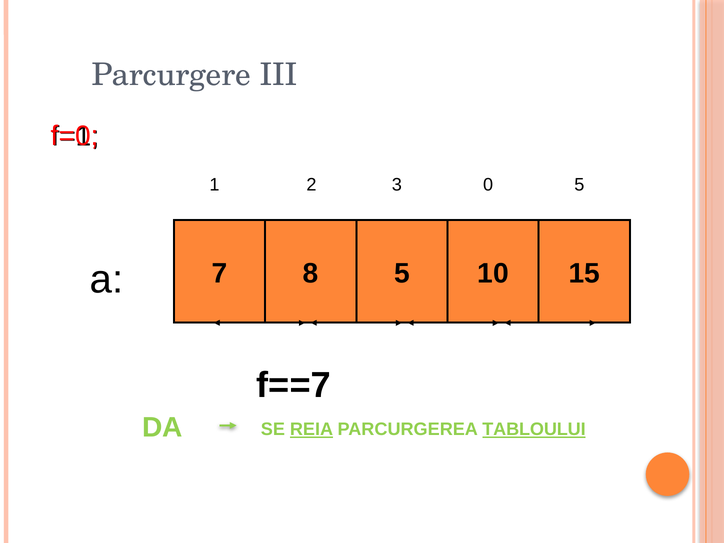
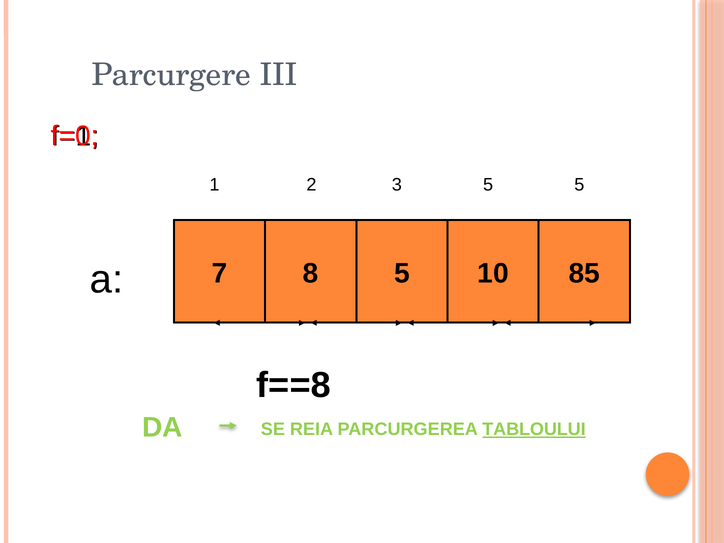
1 0: 0 -> 5
15: 15 -> 85
f==7: f==7 -> f==8
REIA underline: present -> none
